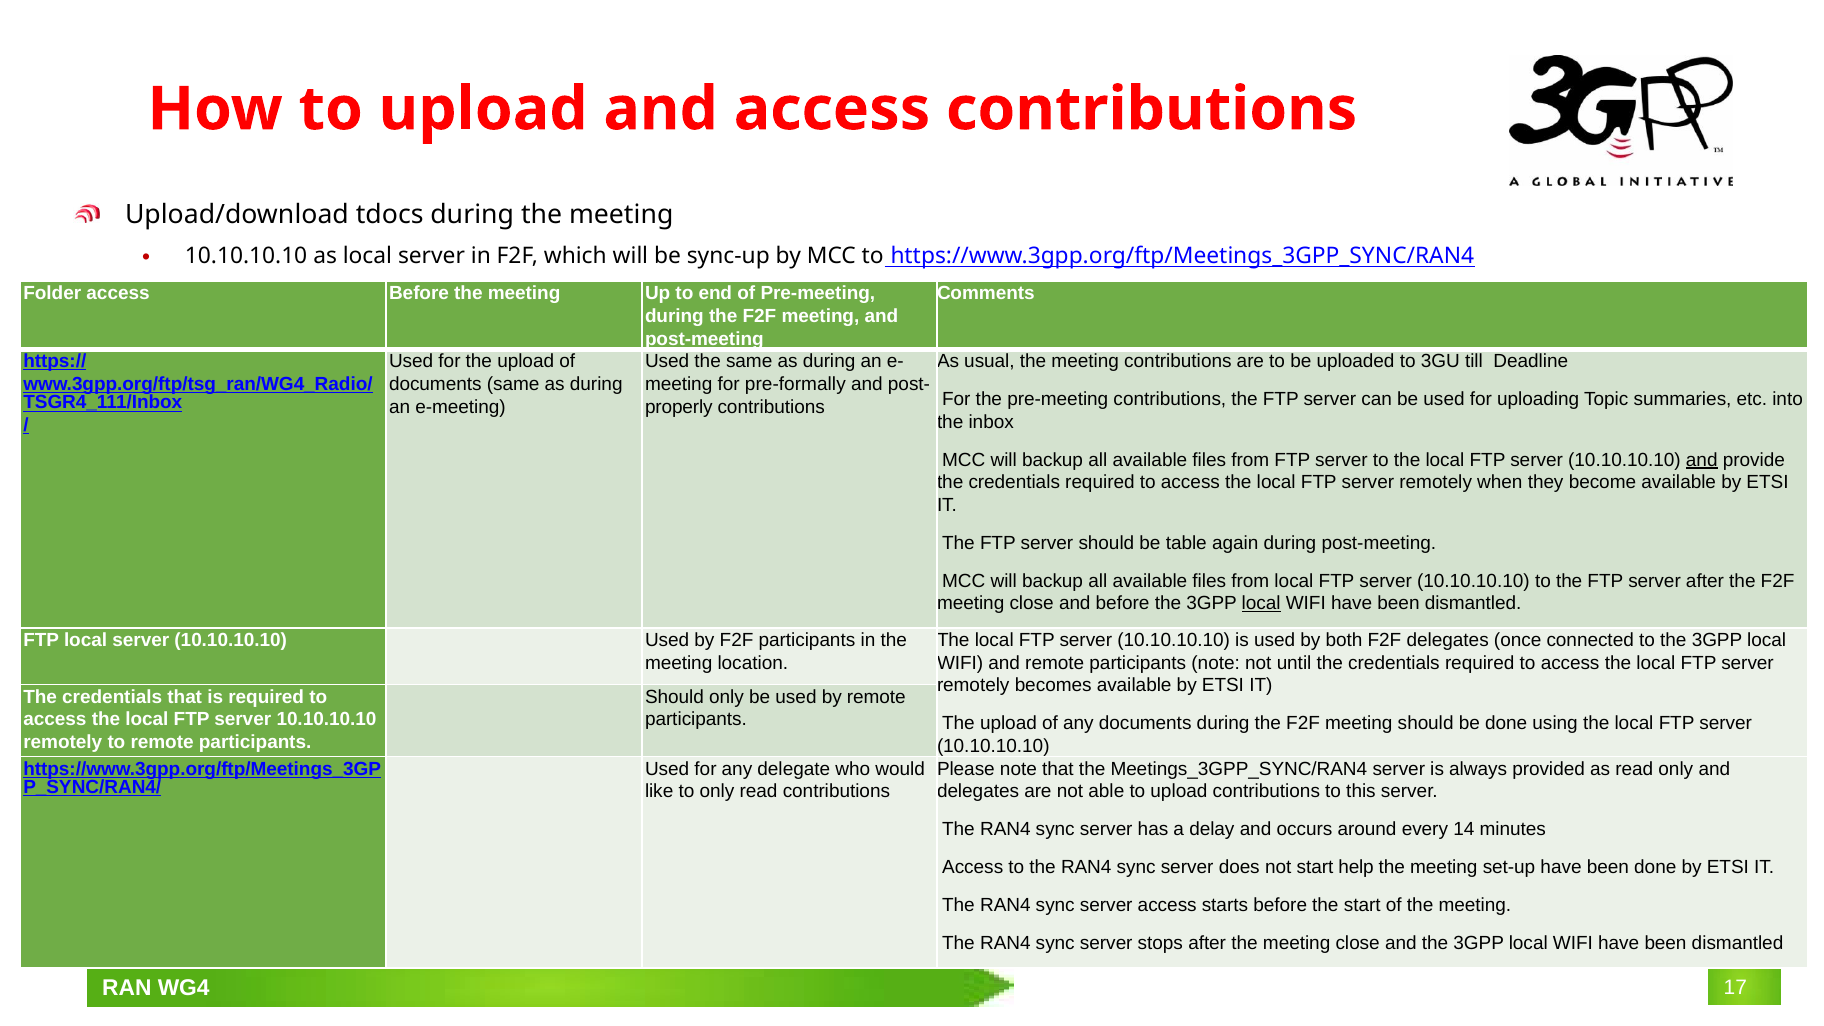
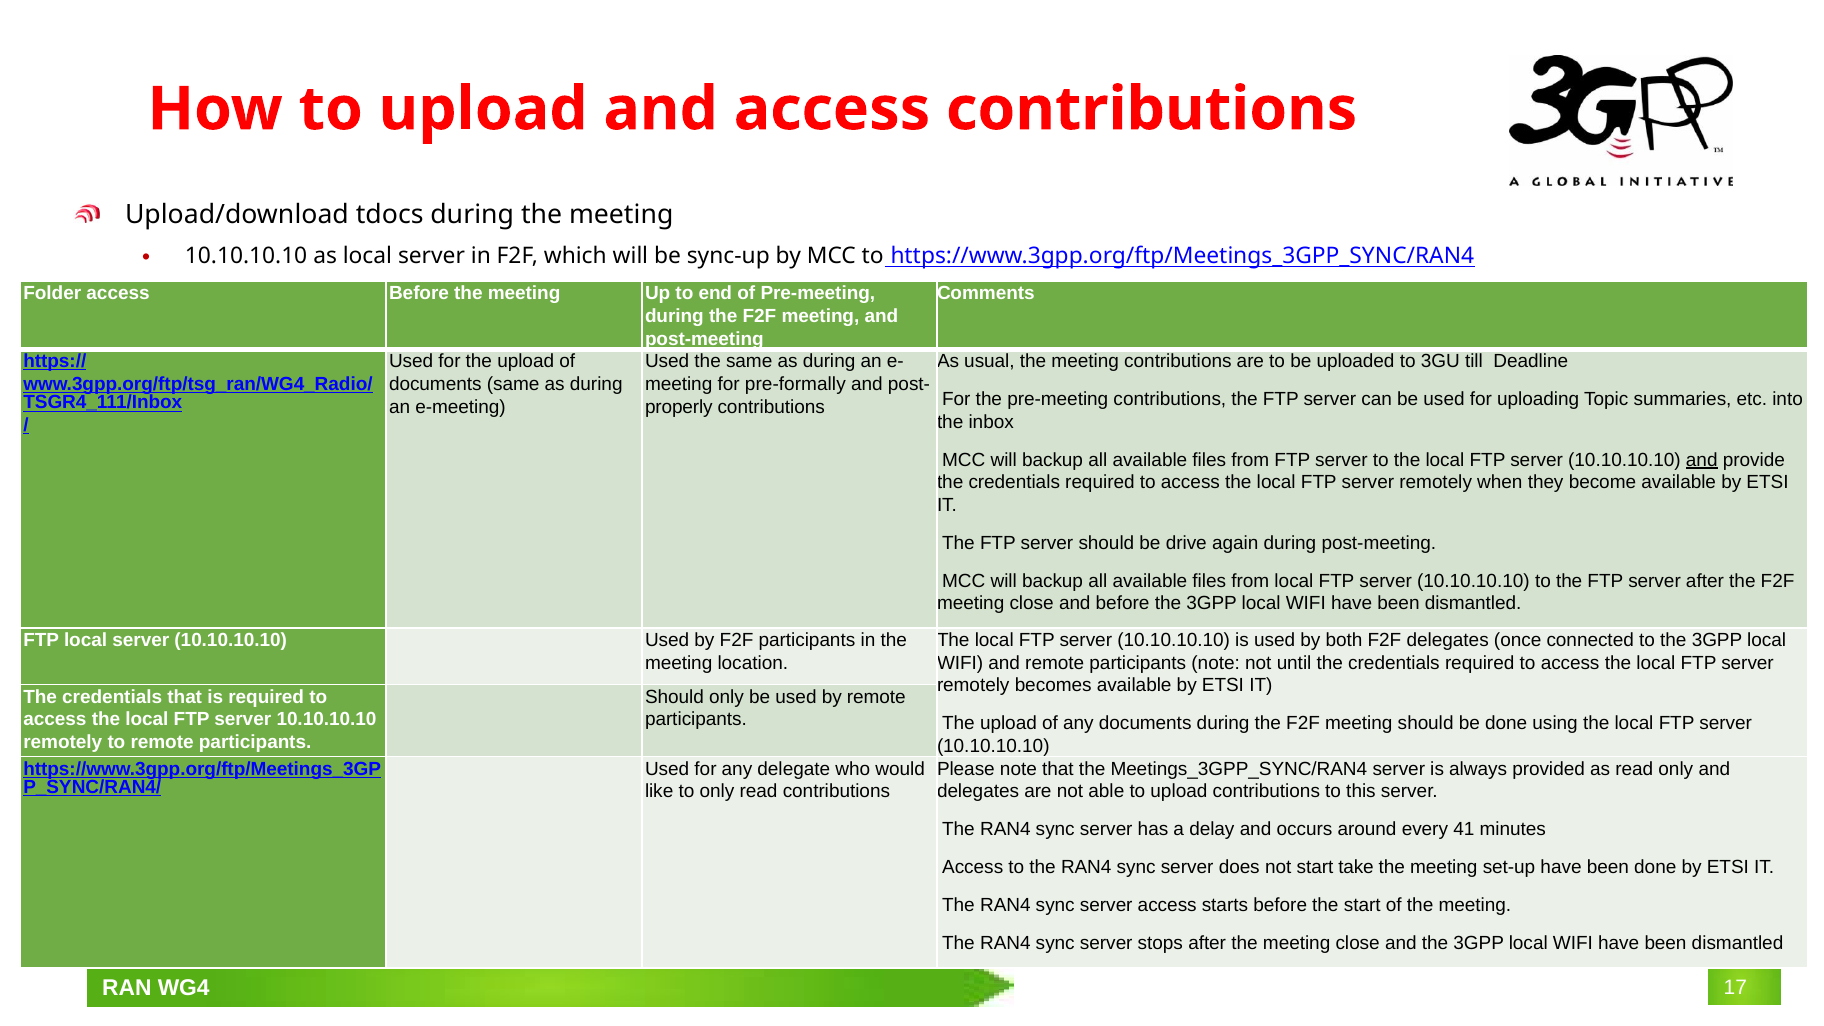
table: table -> drive
local at (1261, 604) underline: present -> none
14: 14 -> 41
help: help -> take
